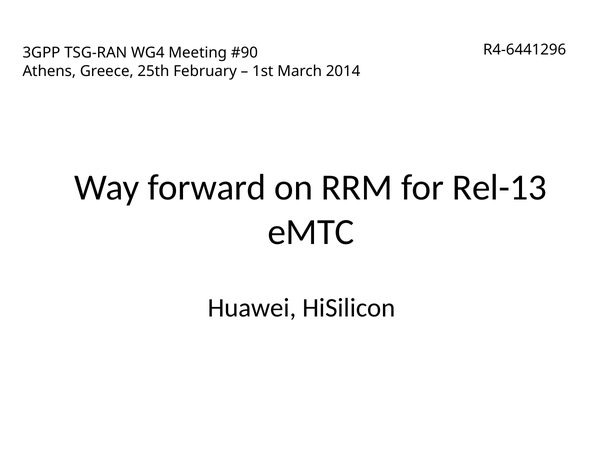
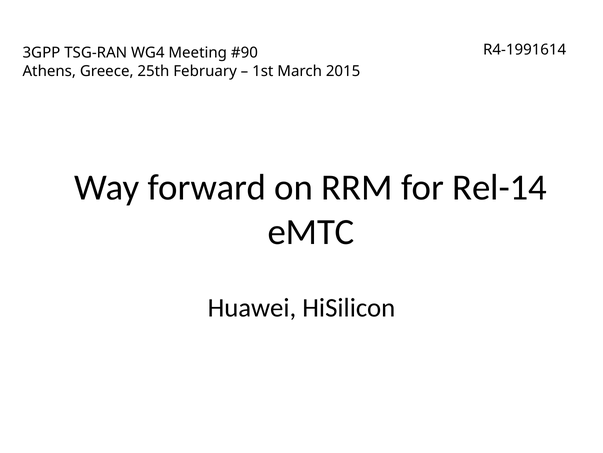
R4-6441296: R4-6441296 -> R4-1991614
2014: 2014 -> 2015
Rel-13: Rel-13 -> Rel-14
